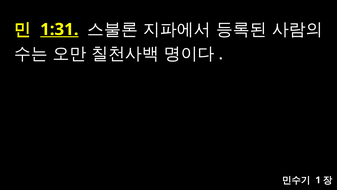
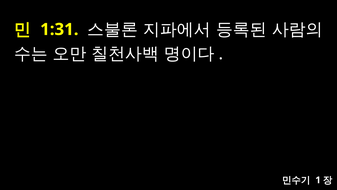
1:31 underline: present -> none
